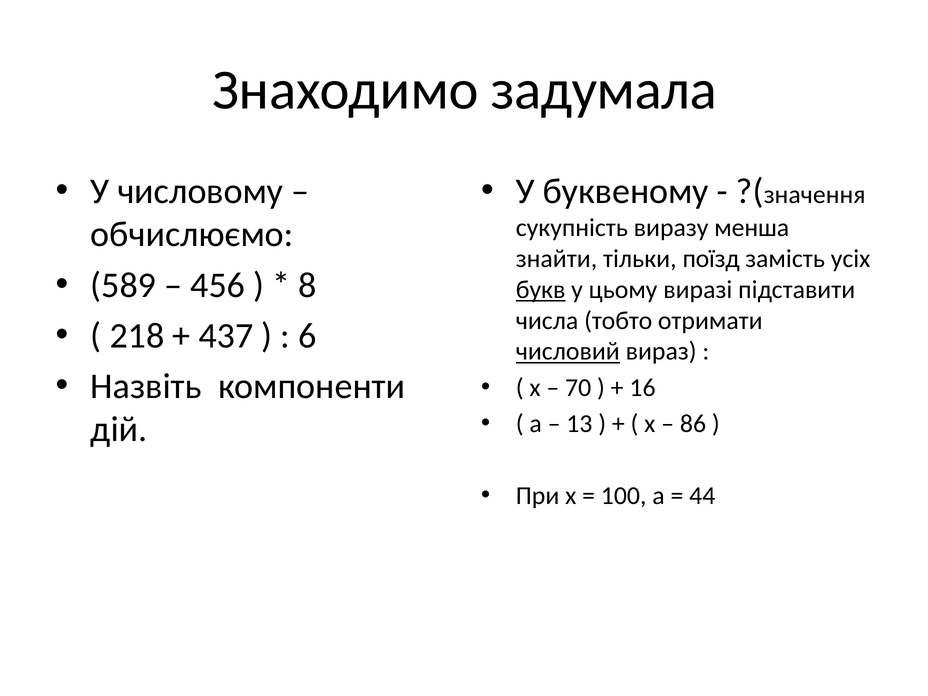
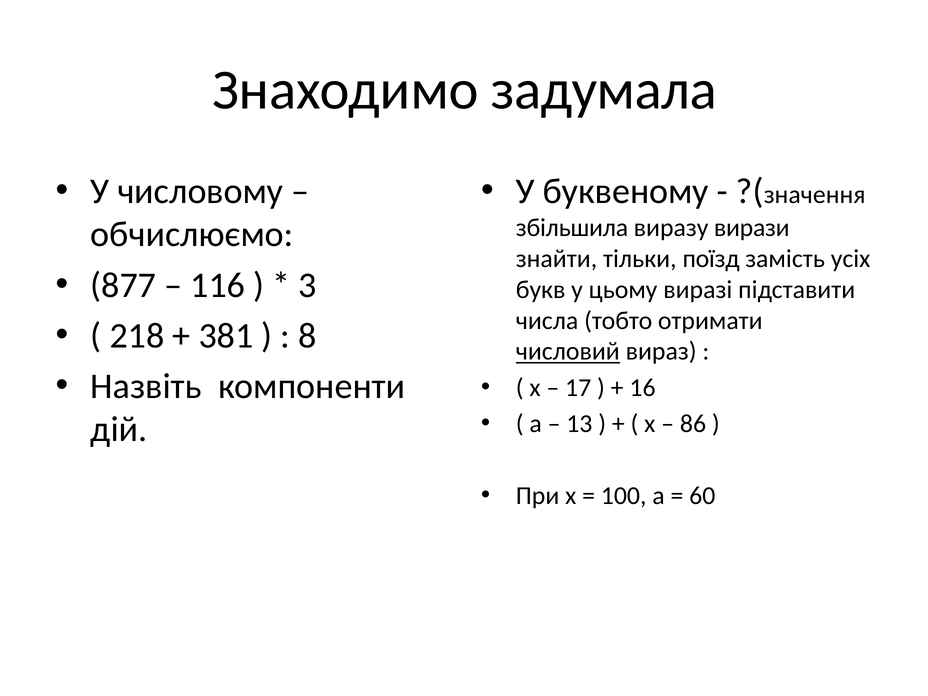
сукупність: сукупність -> збільшила
менша: менша -> вирази
589: 589 -> 877
456: 456 -> 116
8: 8 -> 3
букв underline: present -> none
437: 437 -> 381
6: 6 -> 8
70: 70 -> 17
44: 44 -> 60
